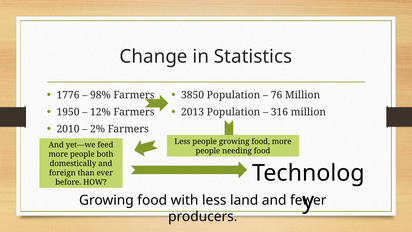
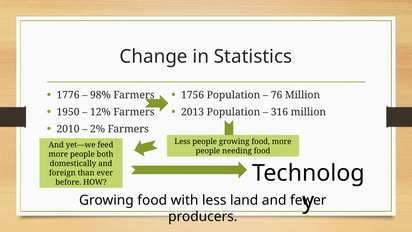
3850: 3850 -> 1756
